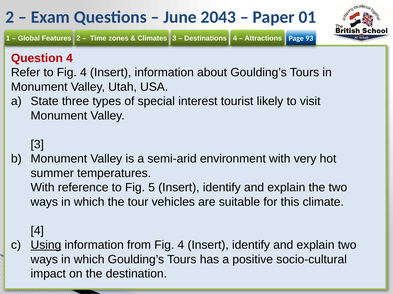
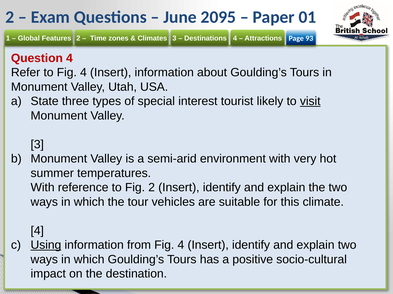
2043: 2043 -> 2095
visit underline: none -> present
Fig 5: 5 -> 2
